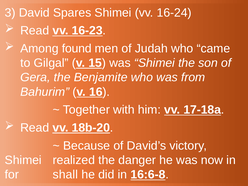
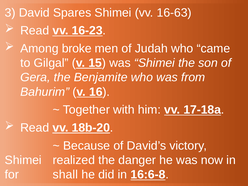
16-24: 16-24 -> 16-63
found: found -> broke
